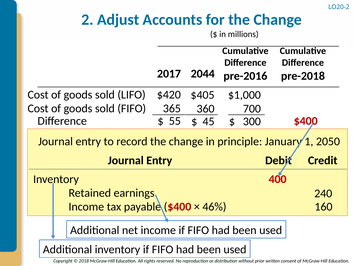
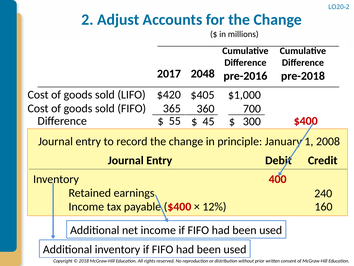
2044: 2044 -> 2048
2050: 2050 -> 2008
46%: 46% -> 12%
